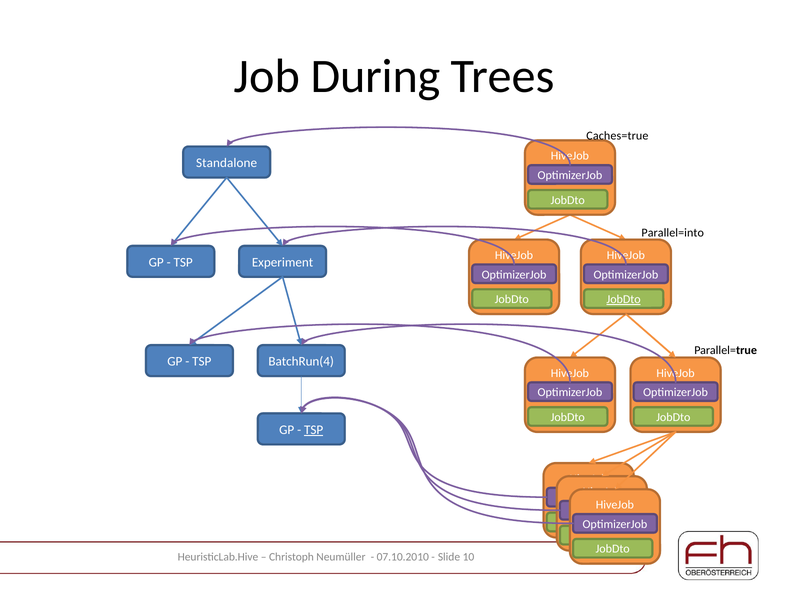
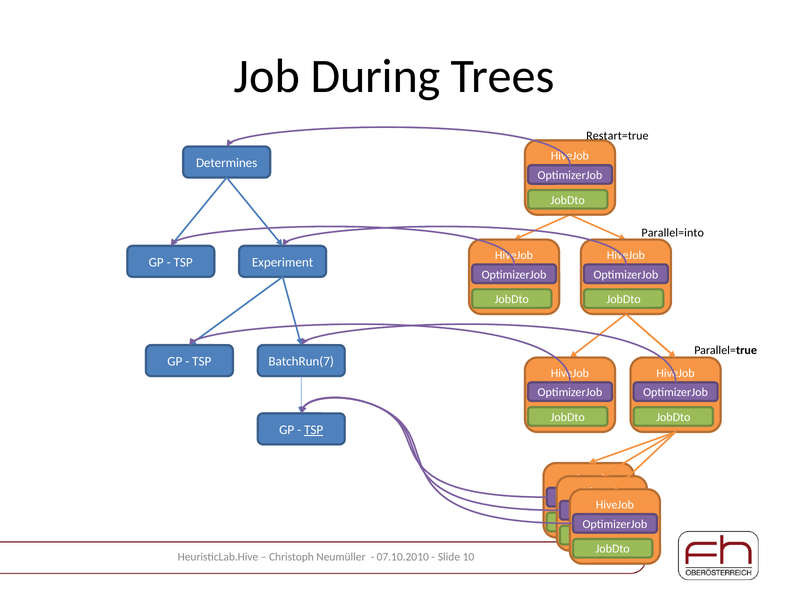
Caches=true: Caches=true -> Restart=true
Standalone: Standalone -> Determines
JobDto at (624, 300) underline: present -> none
BatchRun(4: BatchRun(4 -> BatchRun(7
